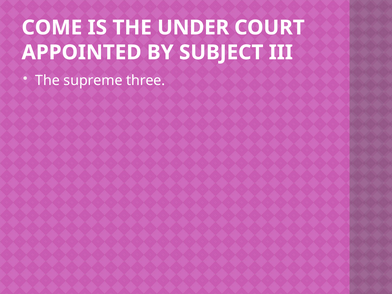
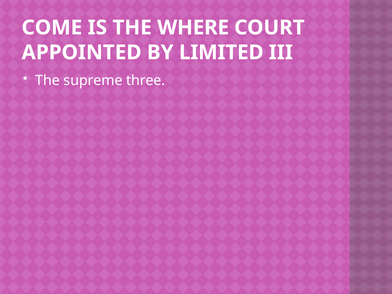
UNDER: UNDER -> WHERE
SUBJECT: SUBJECT -> LIMITED
